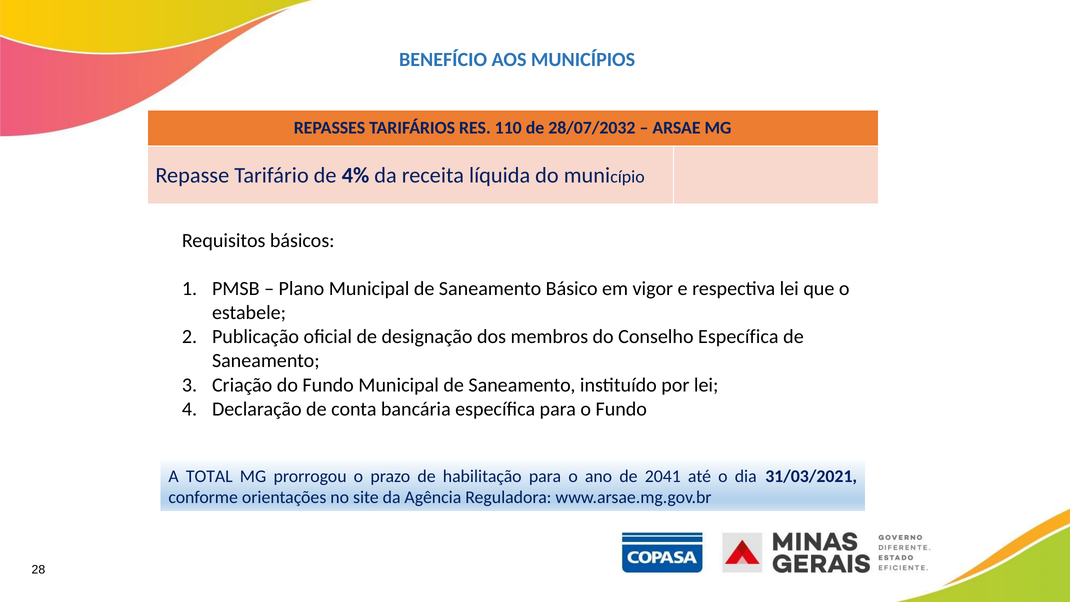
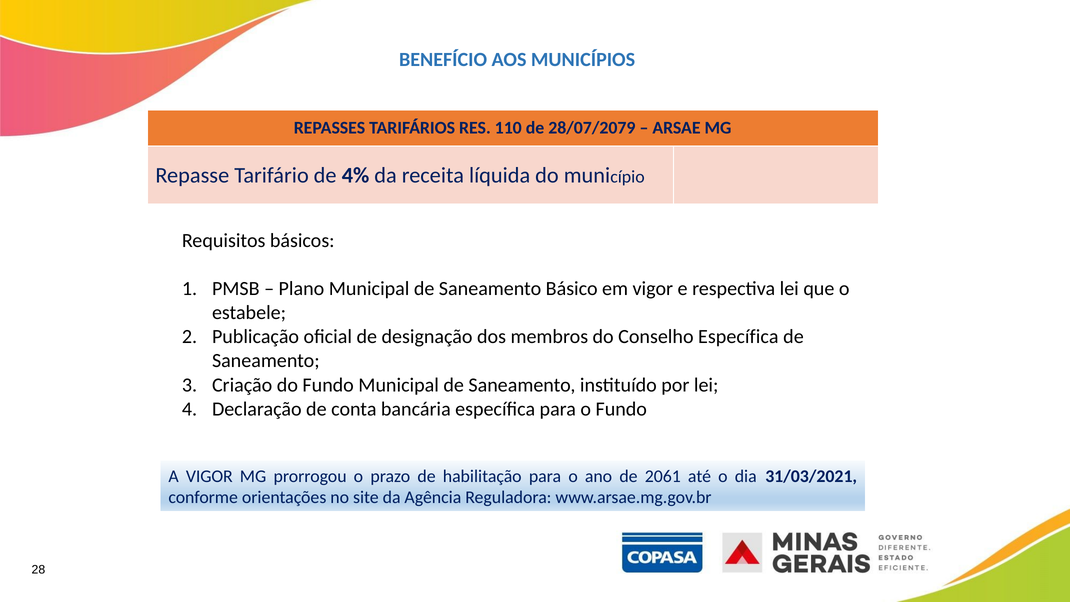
28/07/2032: 28/07/2032 -> 28/07/2079
A TOTAL: TOTAL -> VIGOR
2041: 2041 -> 2061
